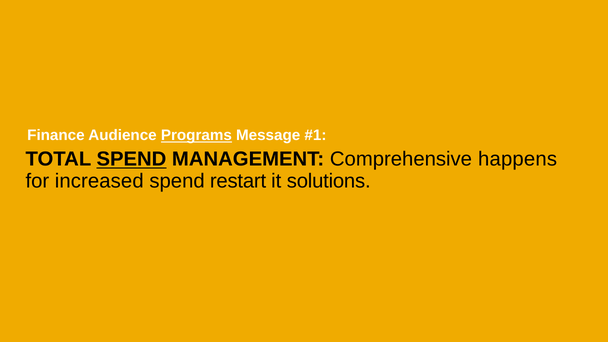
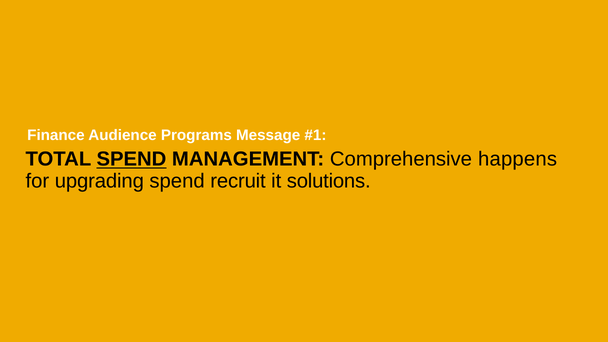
Programs underline: present -> none
increased: increased -> upgrading
restart: restart -> recruit
